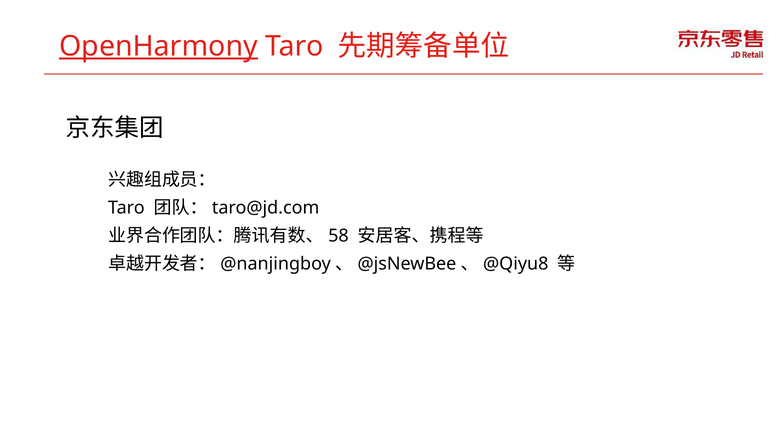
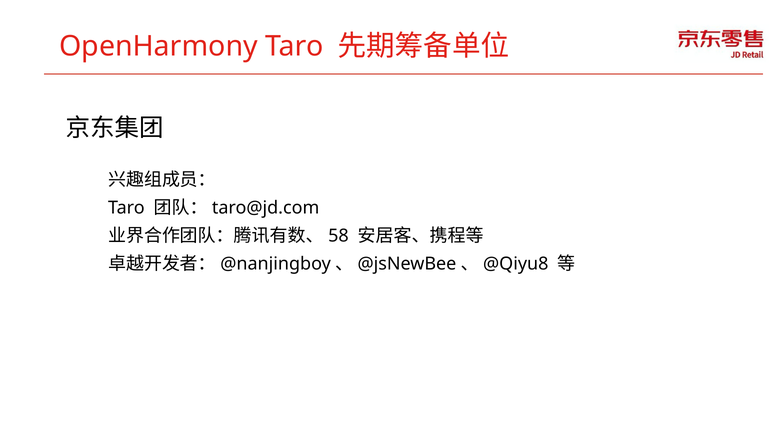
OpenHarmony underline: present -> none
